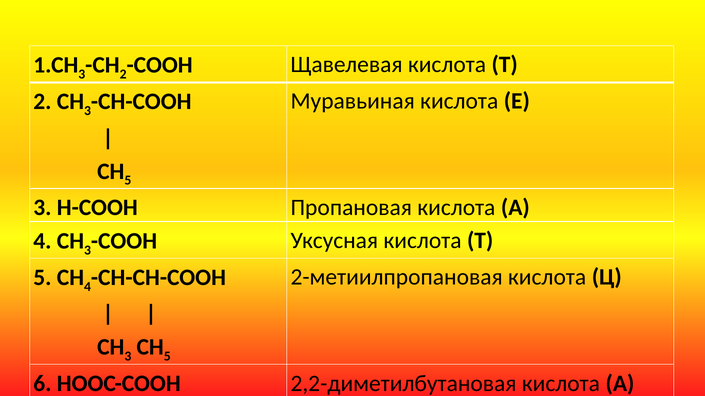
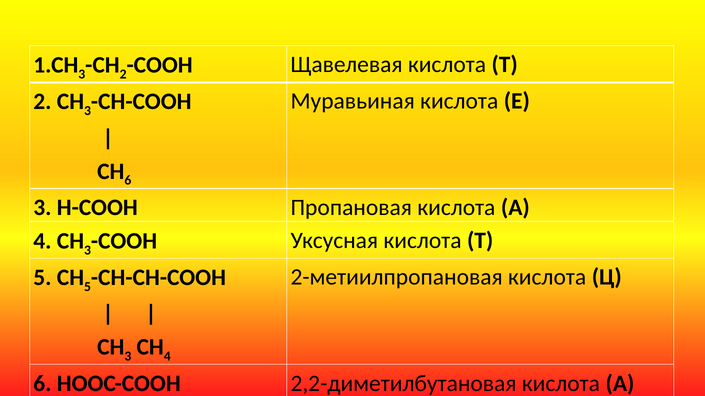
5 at (128, 181): 5 -> 6
4 at (88, 287): 4 -> 5
5 at (167, 357): 5 -> 4
